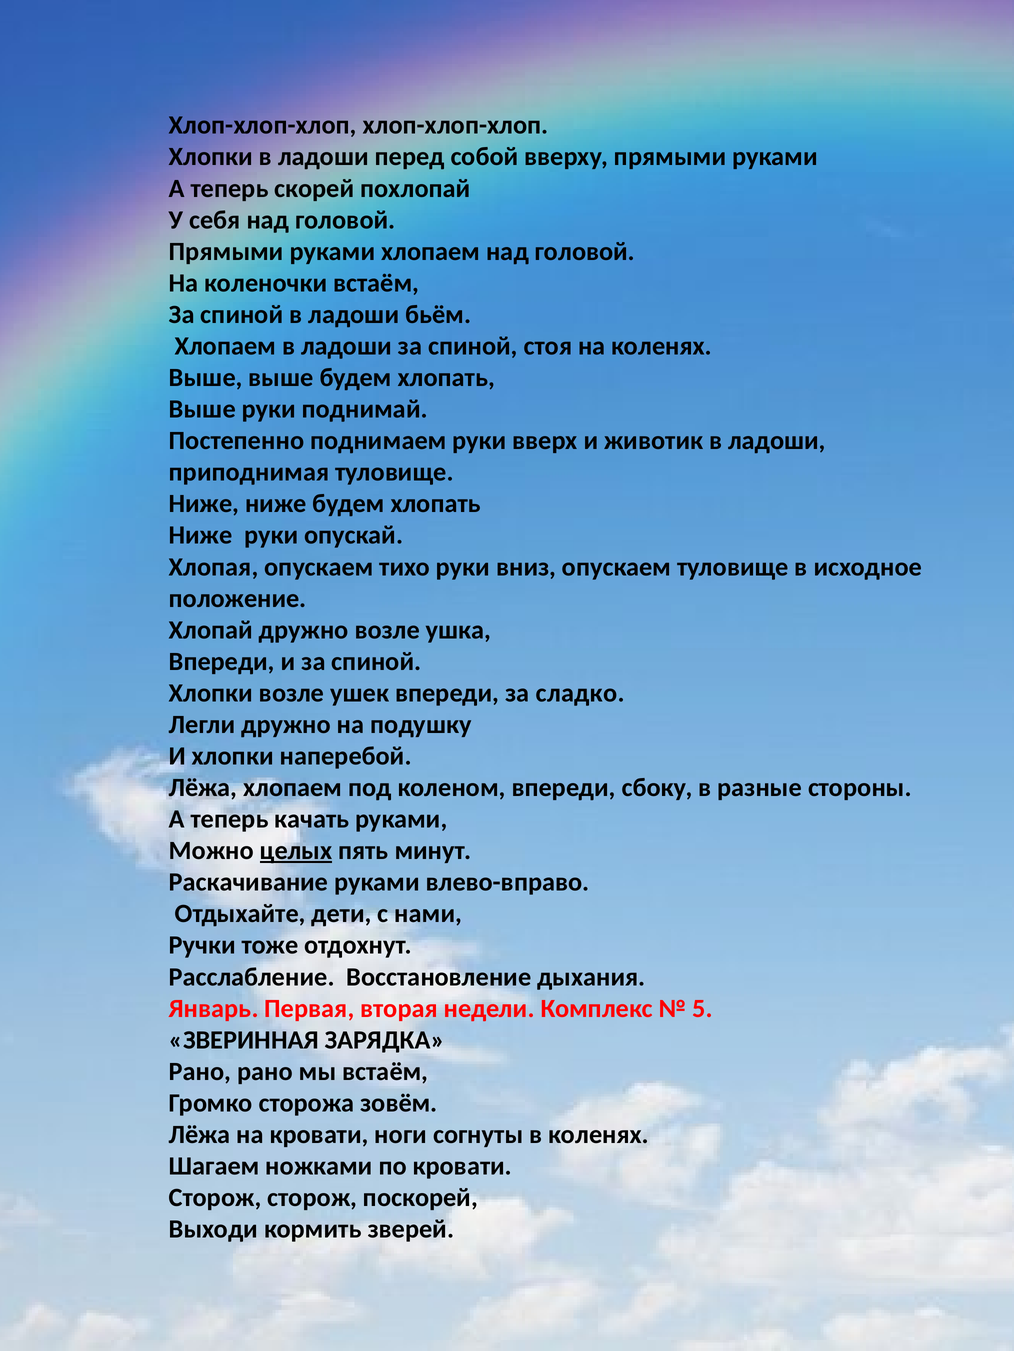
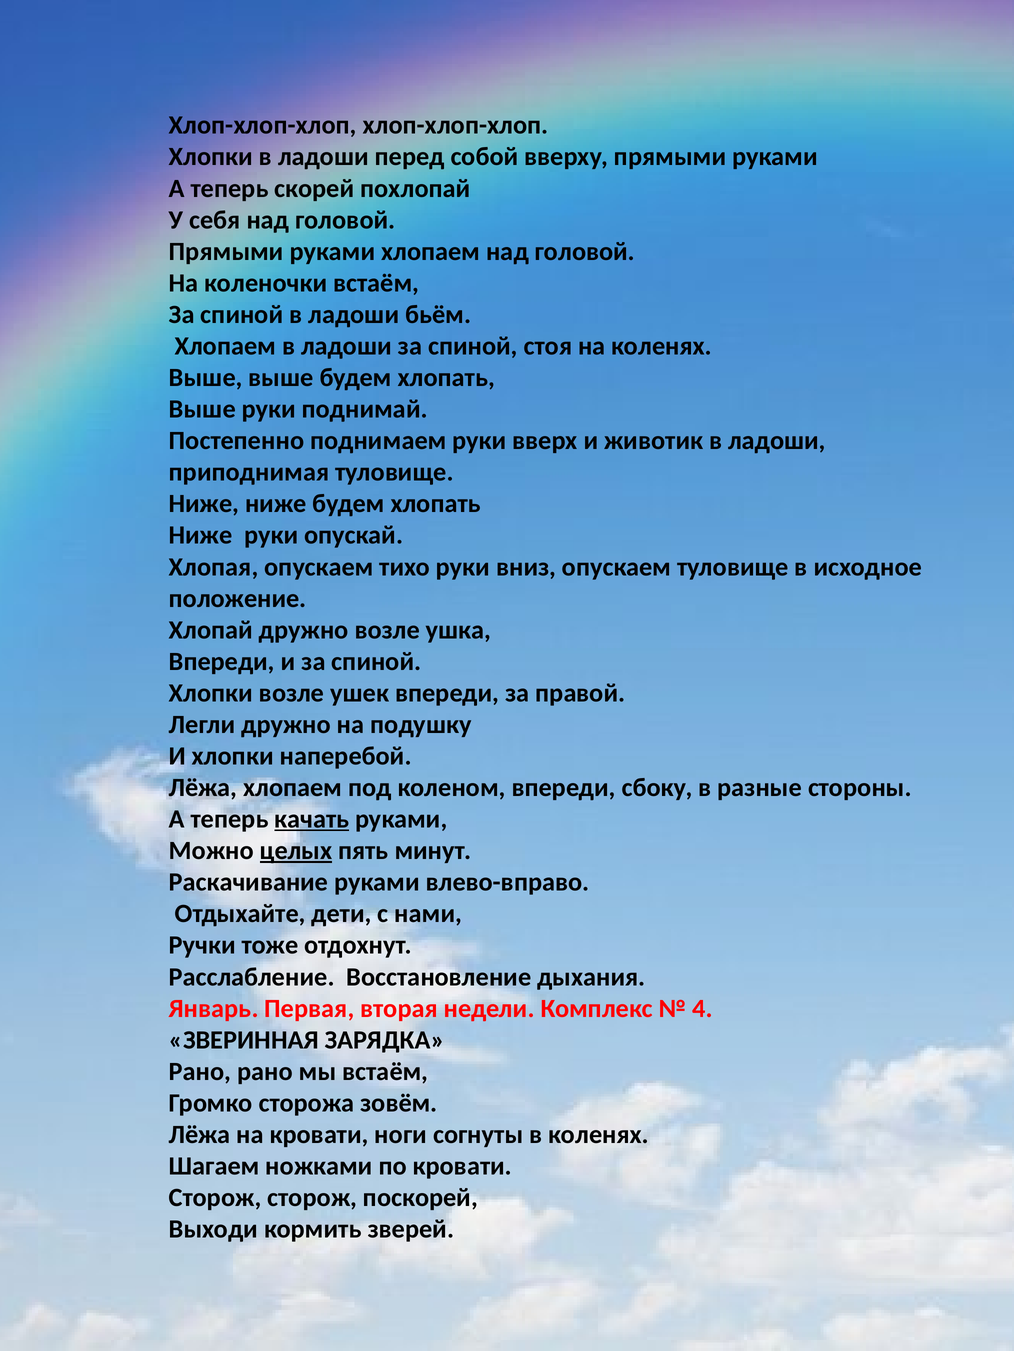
сладко: сладко -> правой
качать underline: none -> present
5: 5 -> 4
